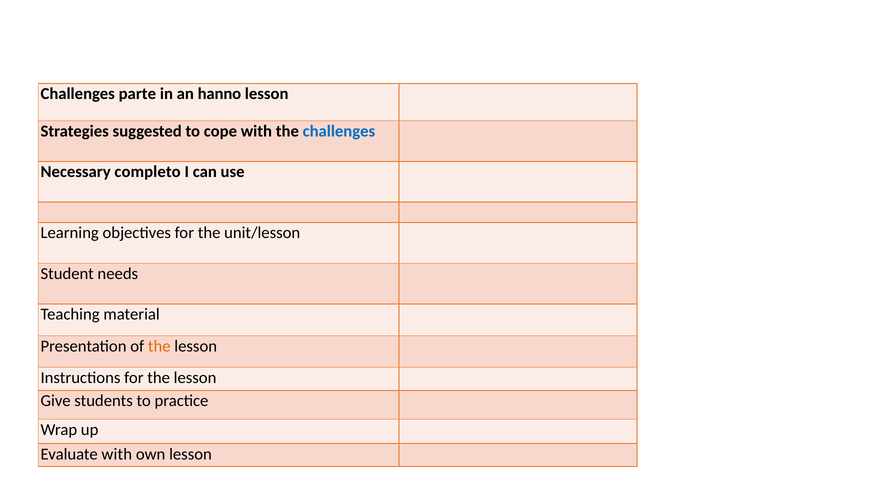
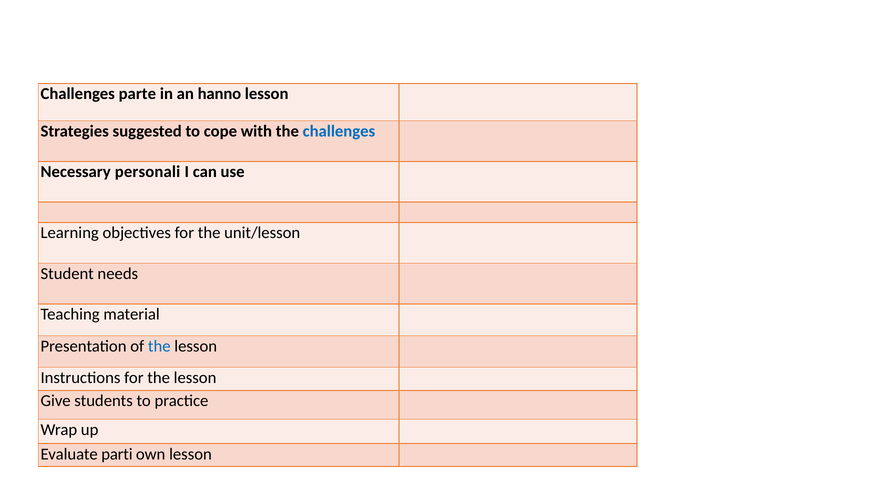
completo: completo -> personali
the at (159, 346) colour: orange -> blue
Evaluate with: with -> parti
